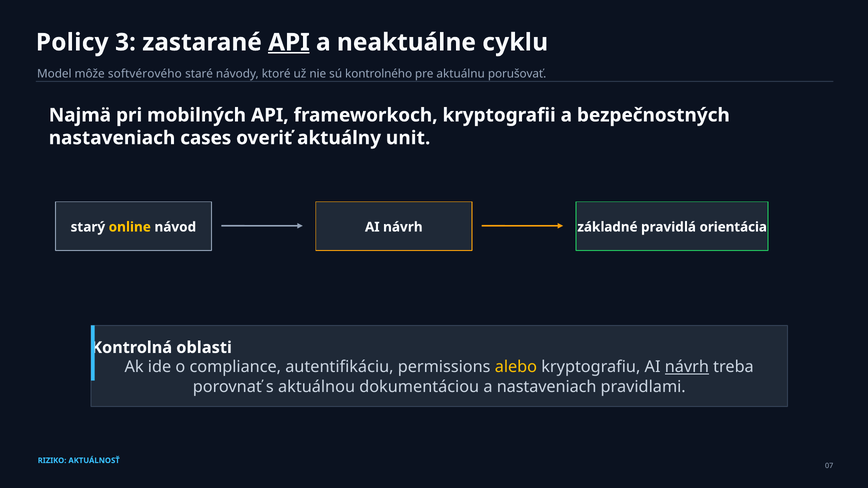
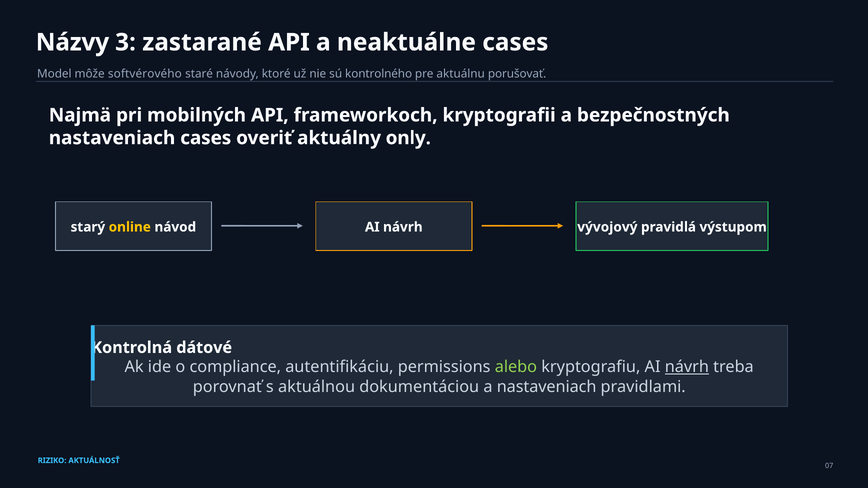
Policy: Policy -> Názvy
API at (289, 42) underline: present -> none
neaktuálne cyklu: cyklu -> cases
unit: unit -> only
základné: základné -> vývojový
orientácia: orientácia -> výstupom
oblasti: oblasti -> dátové
alebo colour: yellow -> light green
